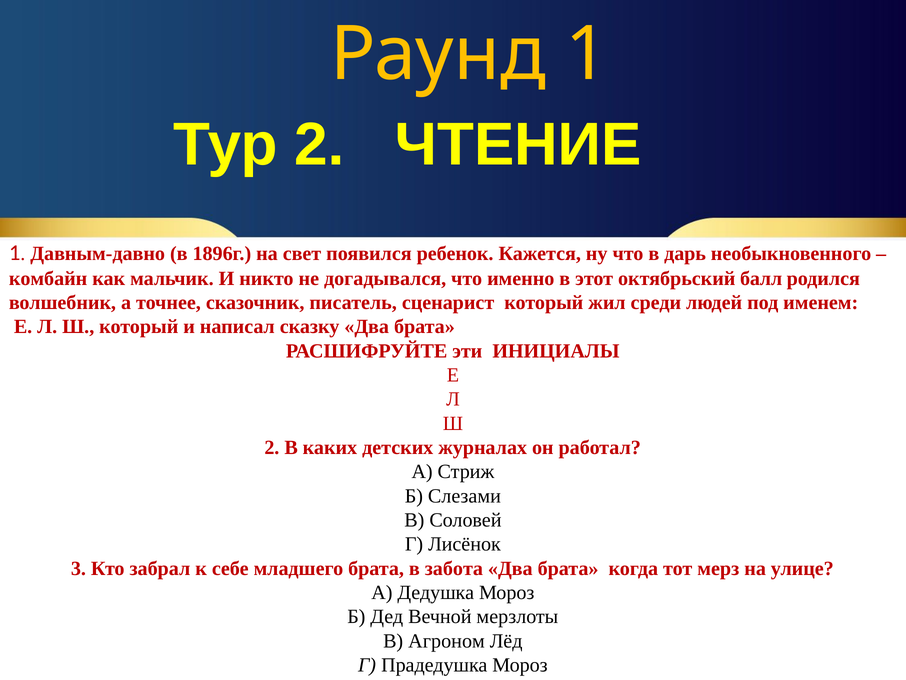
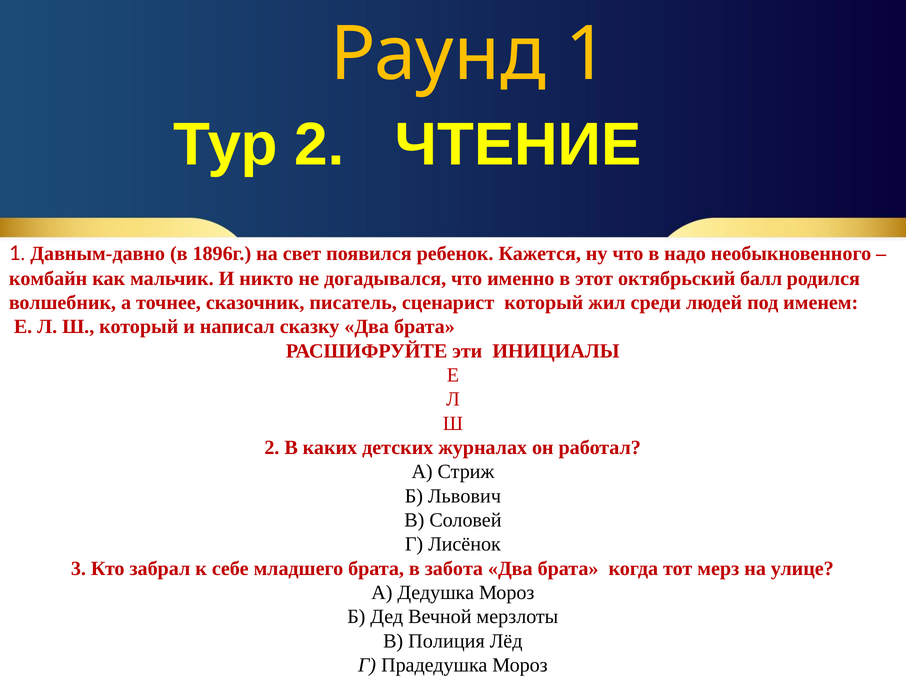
дарь: дарь -> надо
Слезами: Слезами -> Львович
Агроном: Агроном -> Полиция
